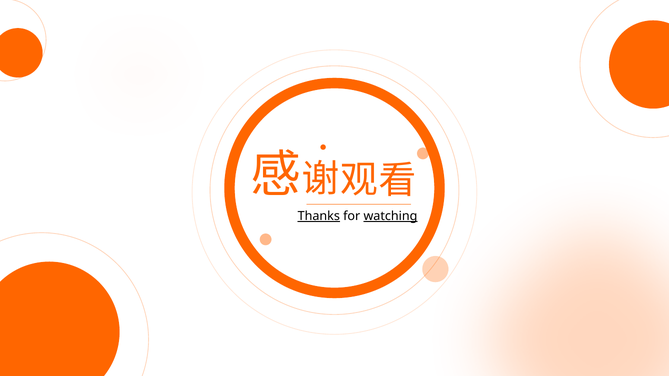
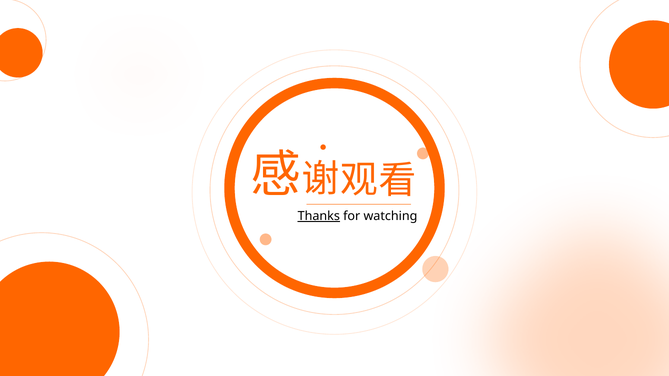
watching underline: present -> none
